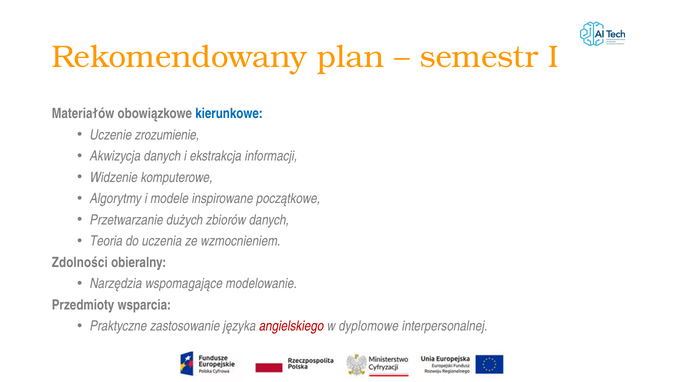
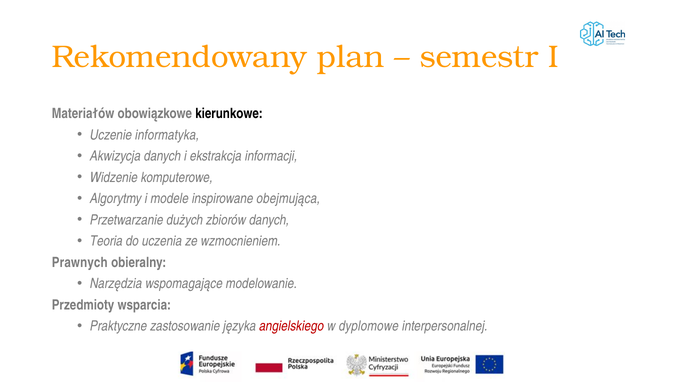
kierunkowe colour: blue -> black
zrozumienie: zrozumienie -> informatyka
początkowe: początkowe -> obejmująca
Zdolności: Zdolności -> Prawnych
